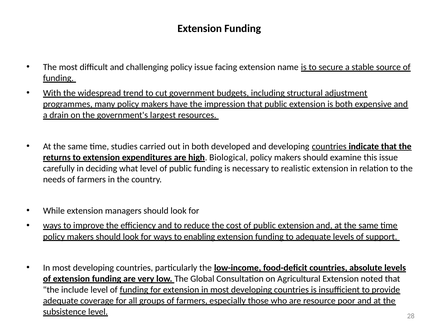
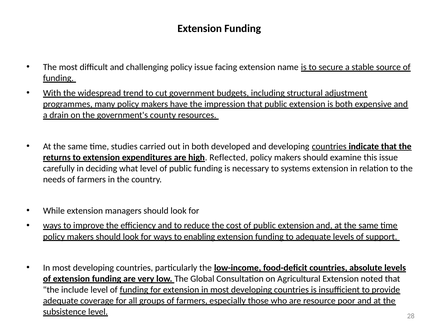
largest: largest -> county
Biological: Biological -> Reflected
realistic: realistic -> systems
